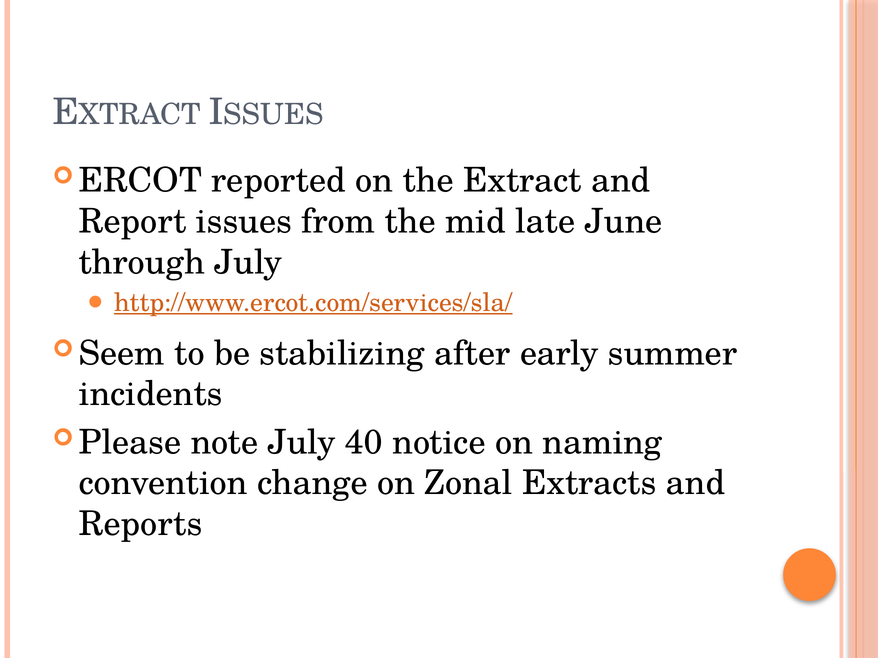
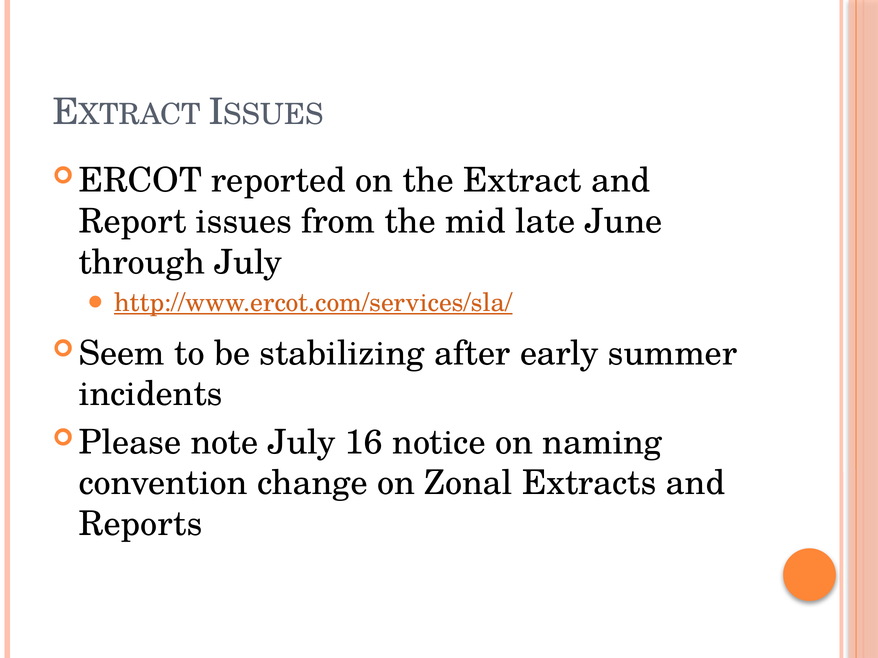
40: 40 -> 16
